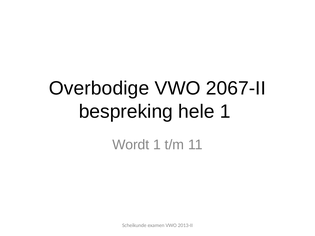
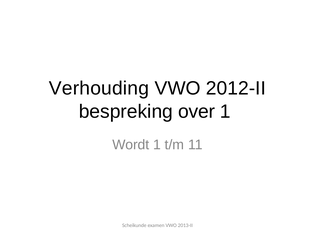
Overbodige: Overbodige -> Verhouding
2067-II: 2067-II -> 2012-II
hele: hele -> over
